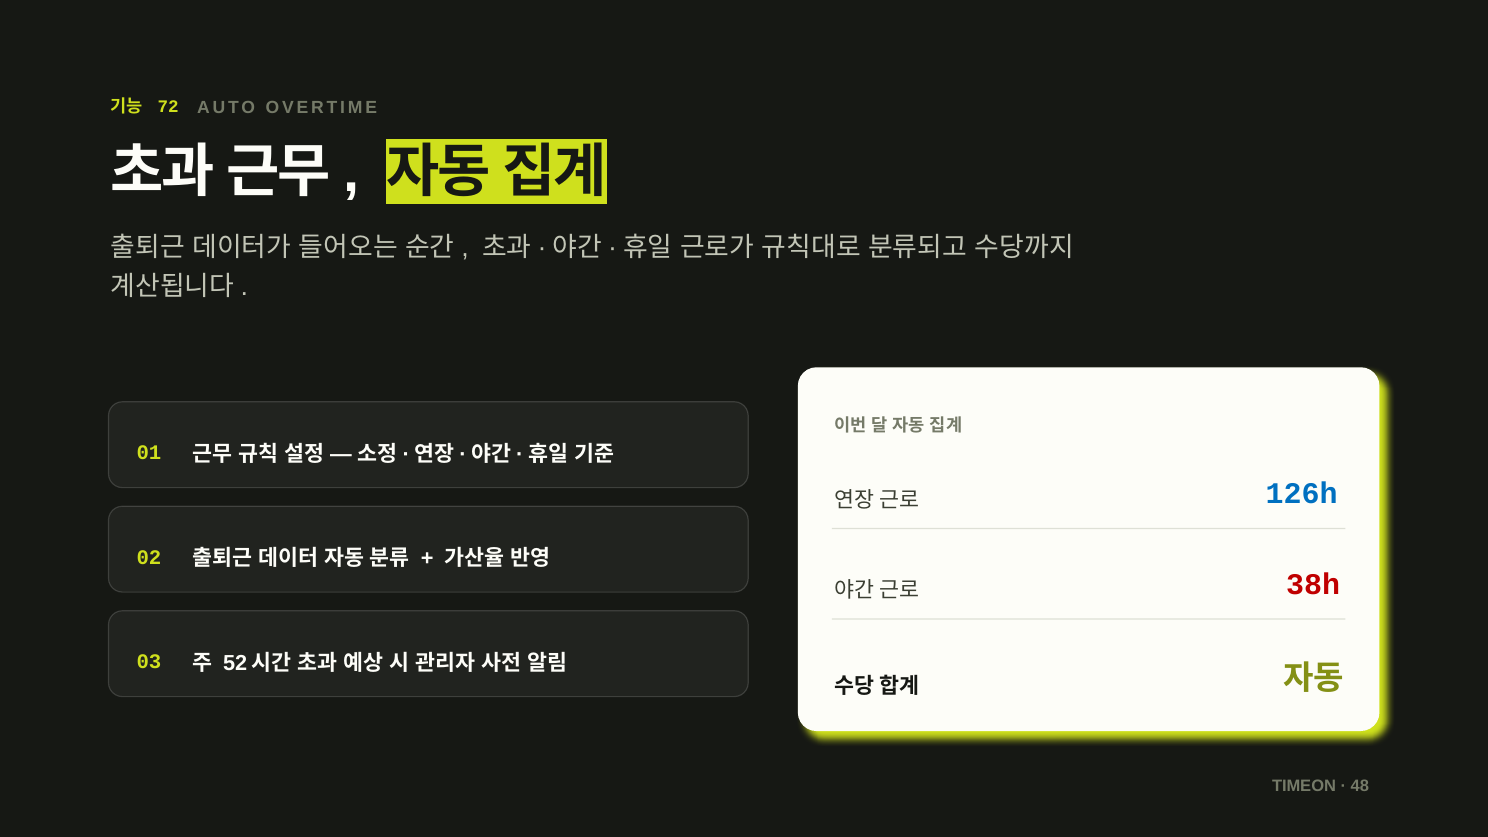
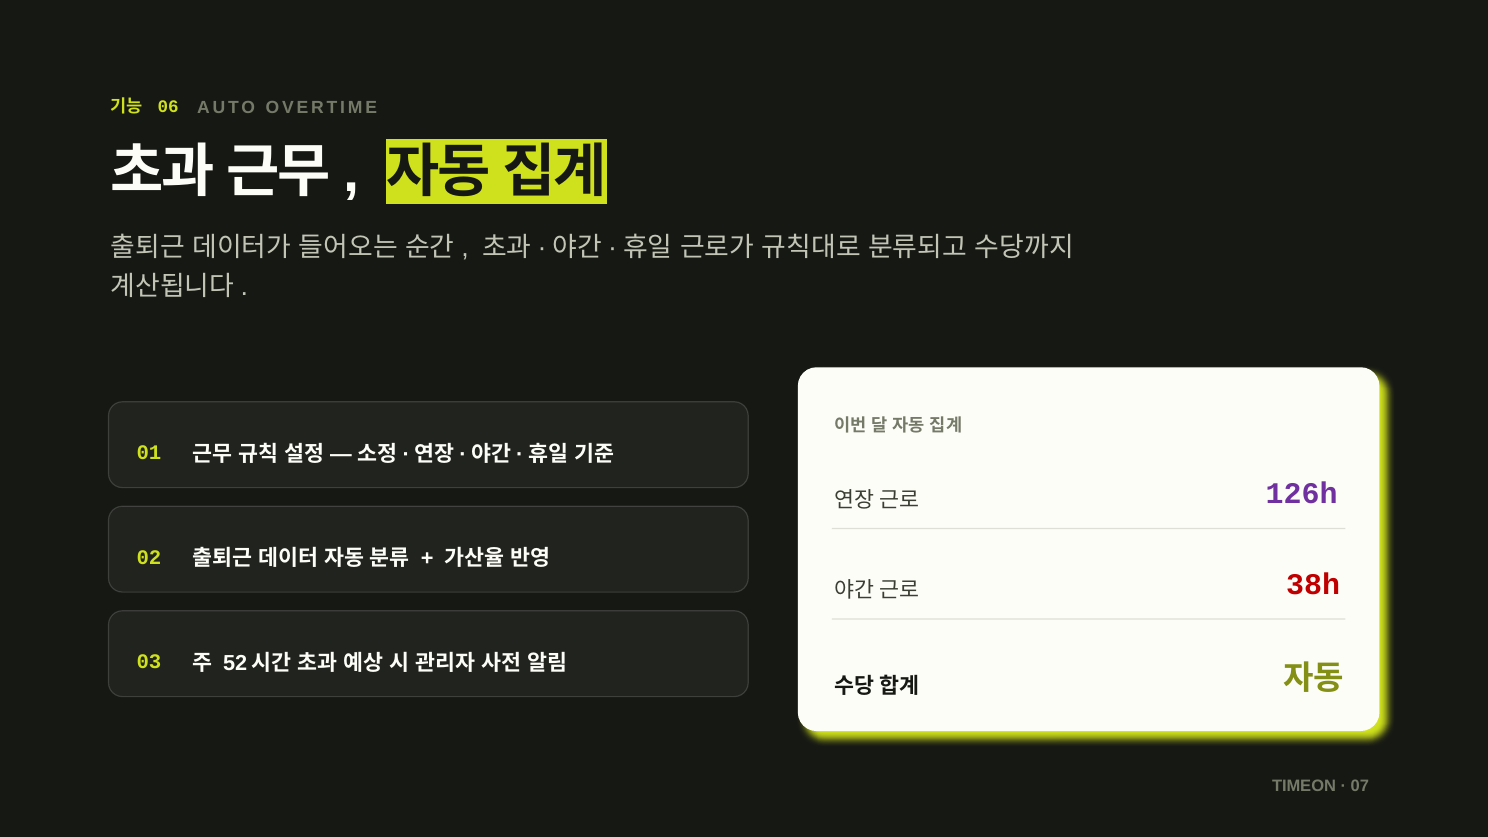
72: 72 -> 06
126h colour: blue -> purple
48: 48 -> 07
